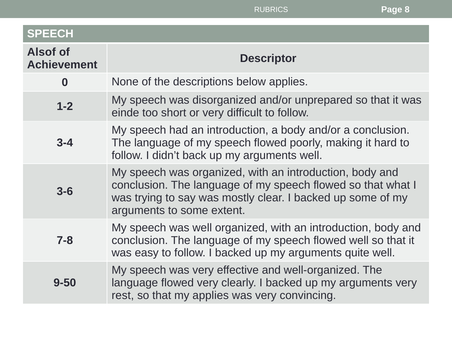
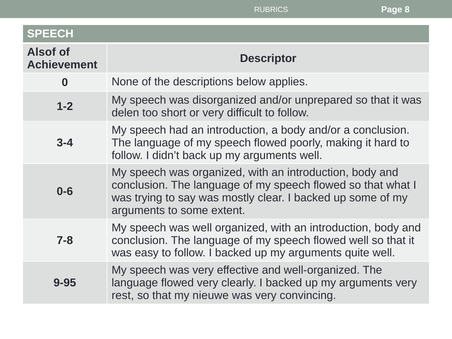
einde: einde -> delen
3-6: 3-6 -> 0-6
9-50: 9-50 -> 9-95
my applies: applies -> nieuwe
